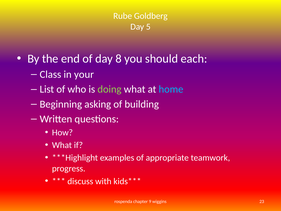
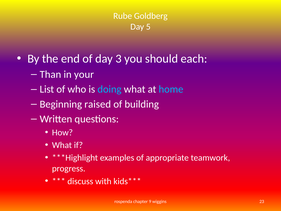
8: 8 -> 3
Class: Class -> Than
doing colour: light green -> light blue
asking: asking -> raised
